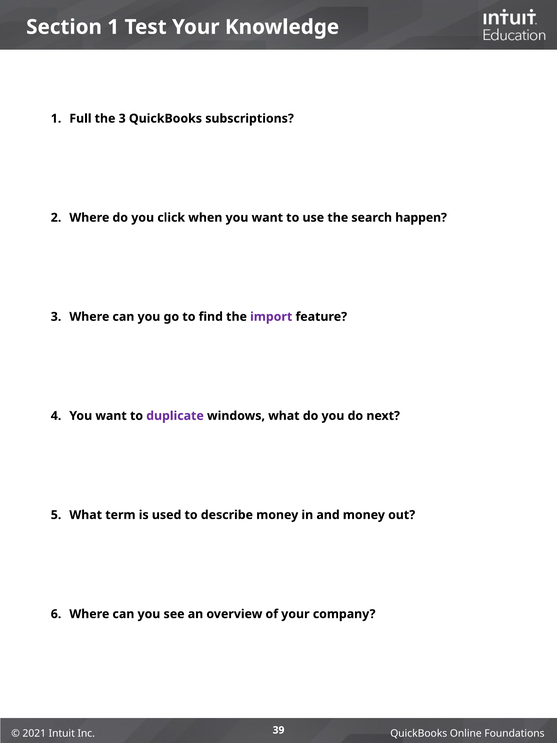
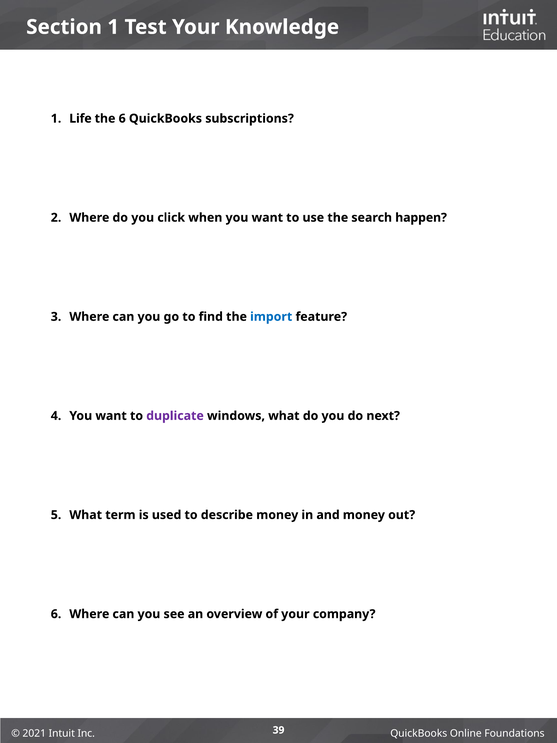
Full: Full -> Life
the 3: 3 -> 6
import colour: purple -> blue
